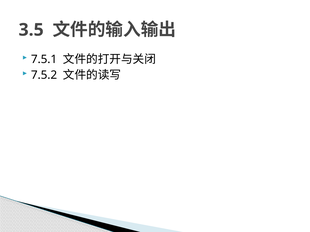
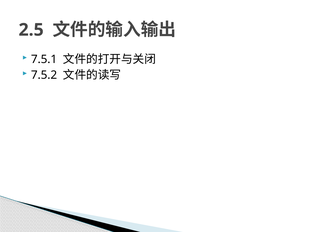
3.5: 3.5 -> 2.5
